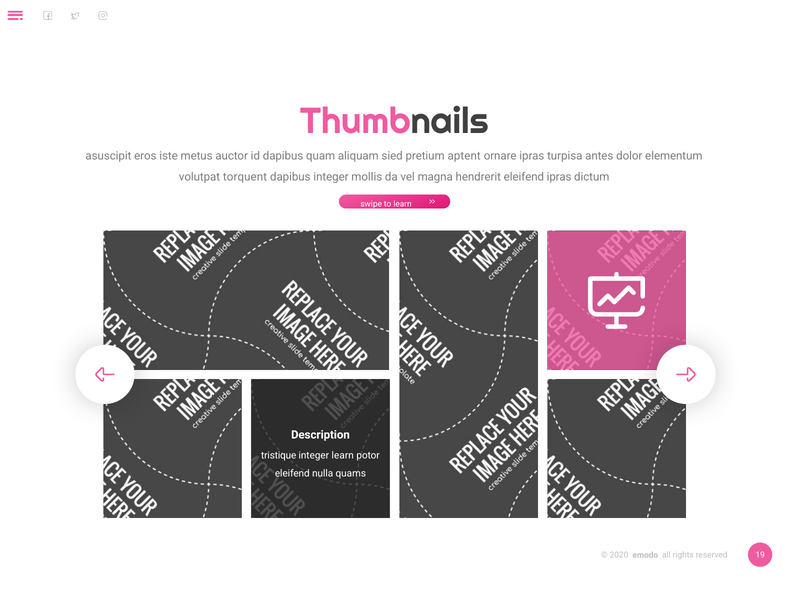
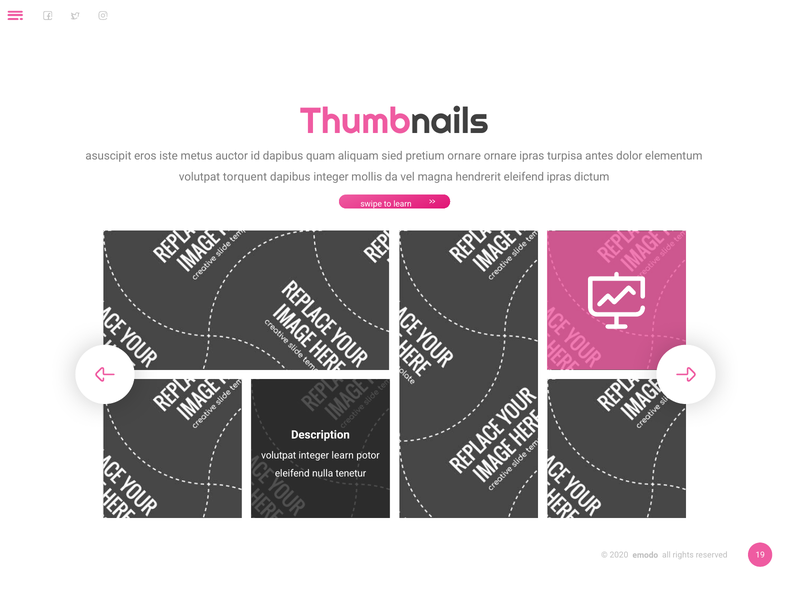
pretium aptent: aptent -> ornare
tristique at (279, 455): tristique -> volutpat
quams: quams -> tenetur
